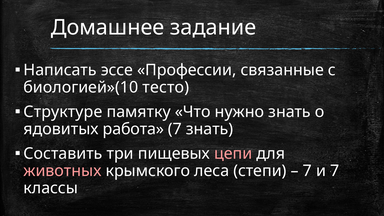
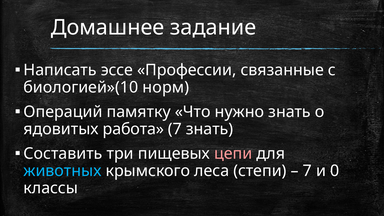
тесто: тесто -> норм
Структуре: Структуре -> Операций
животных colour: pink -> light blue
и 7: 7 -> 0
